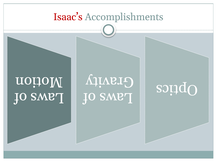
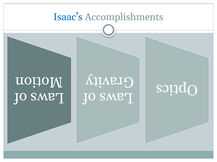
Isaac’s colour: red -> blue
